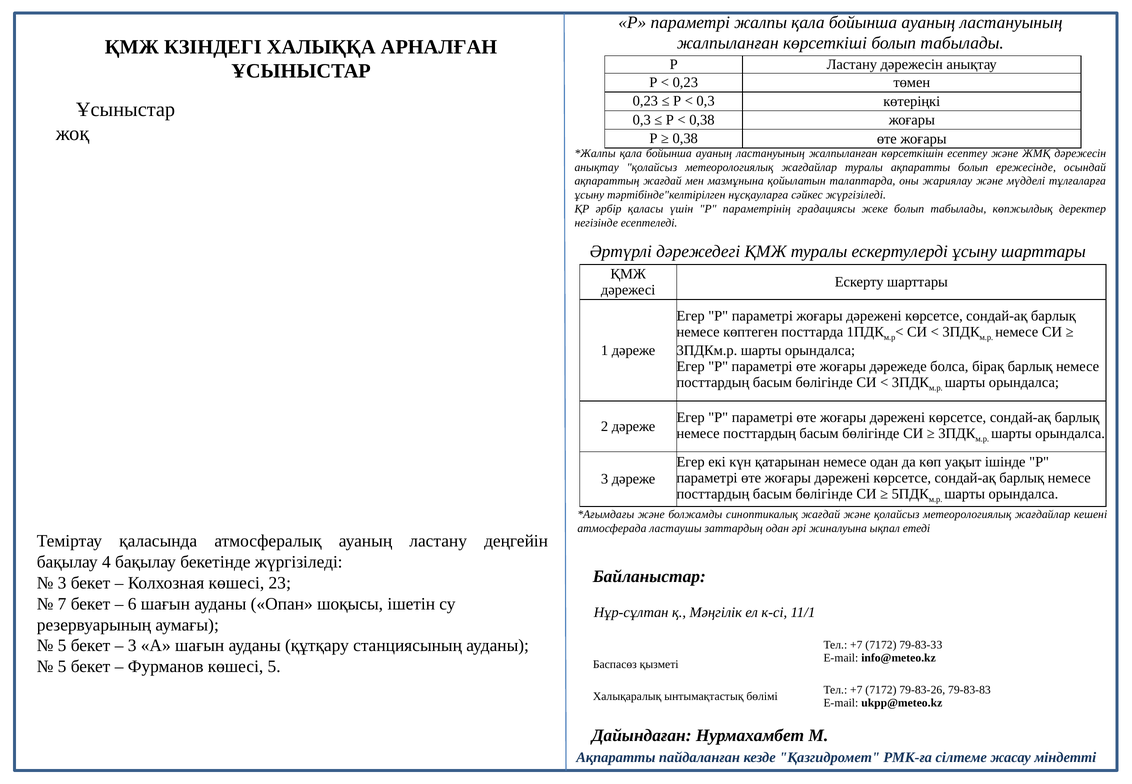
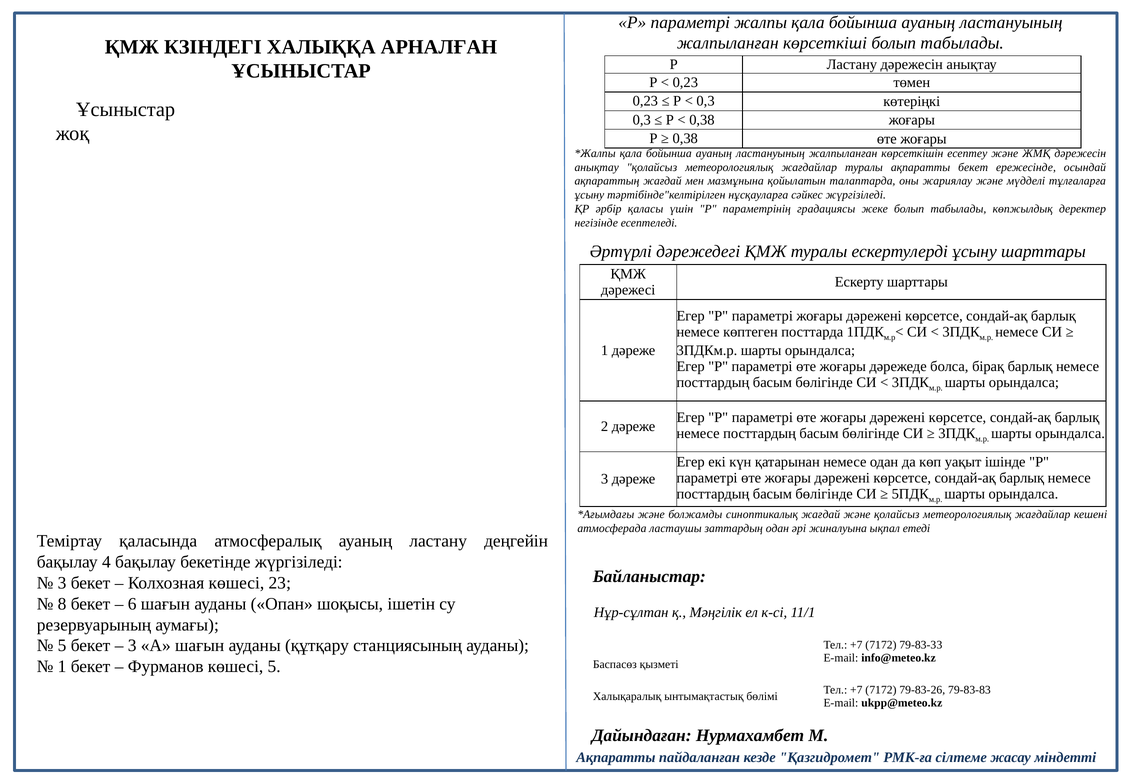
ақпаратты болып: болып -> бекет
7: 7 -> 8
5 at (62, 666): 5 -> 1
